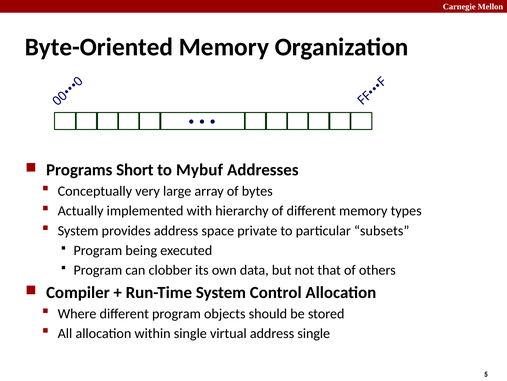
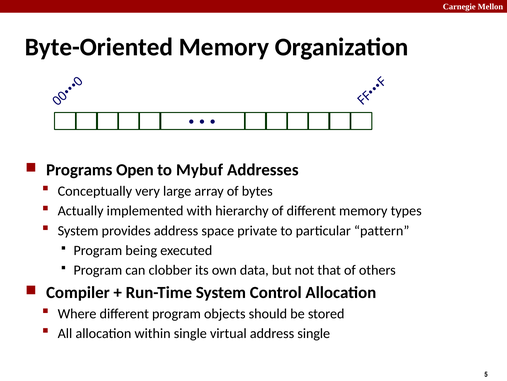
Short: Short -> Open
subsets: subsets -> pattern
